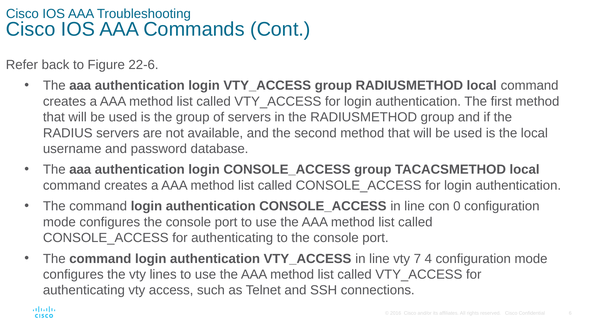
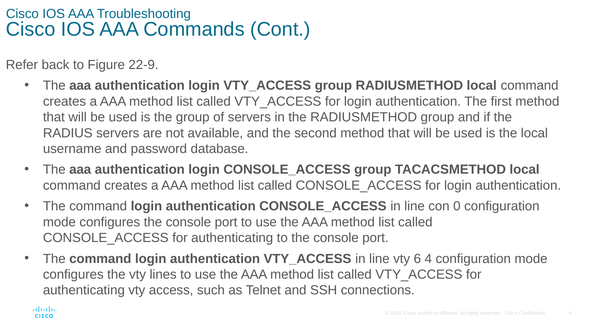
22-6: 22-6 -> 22-9
vty 7: 7 -> 6
